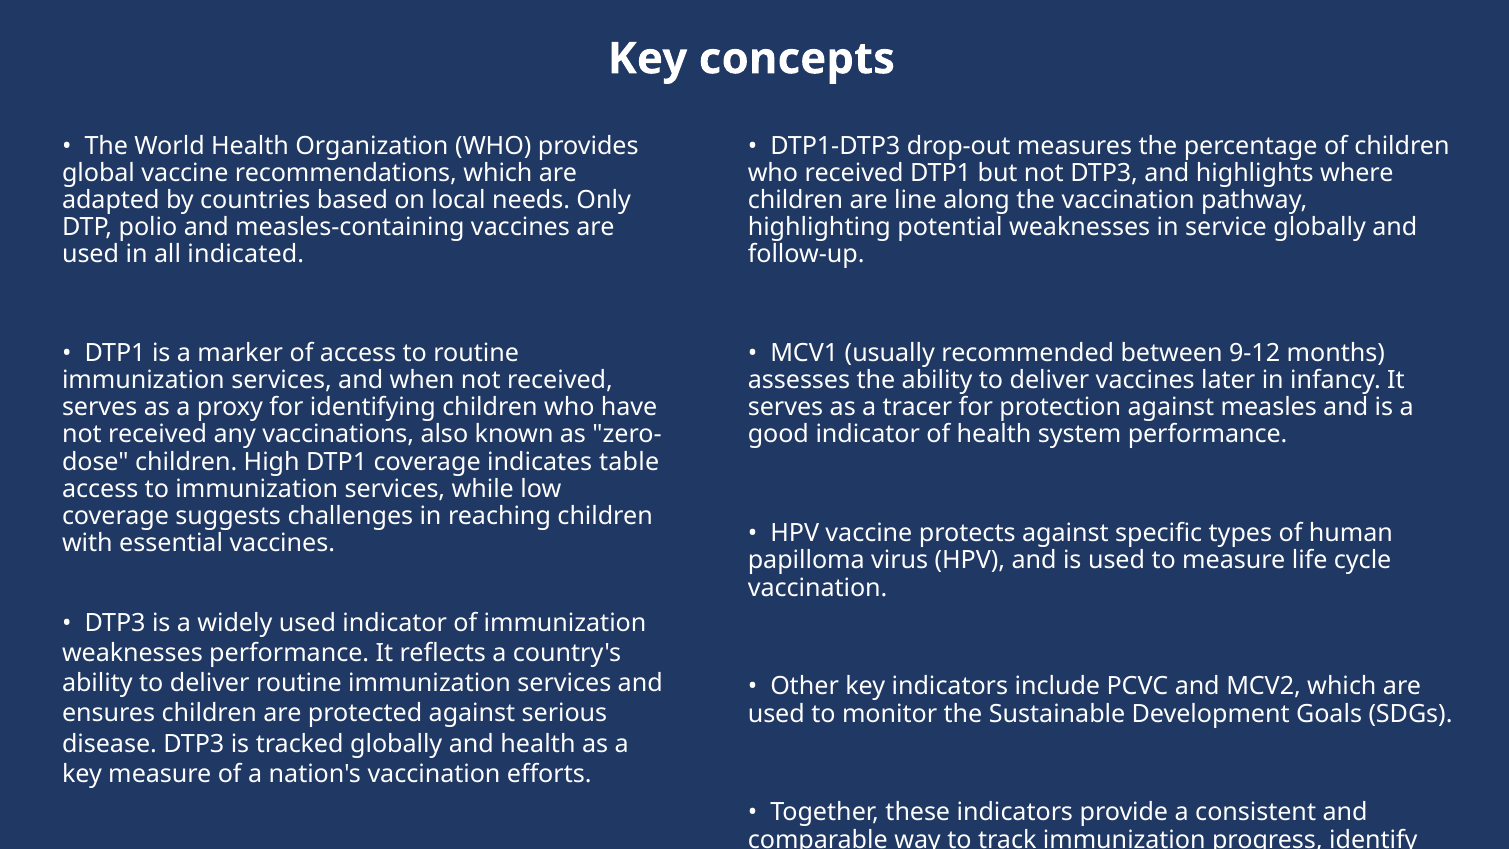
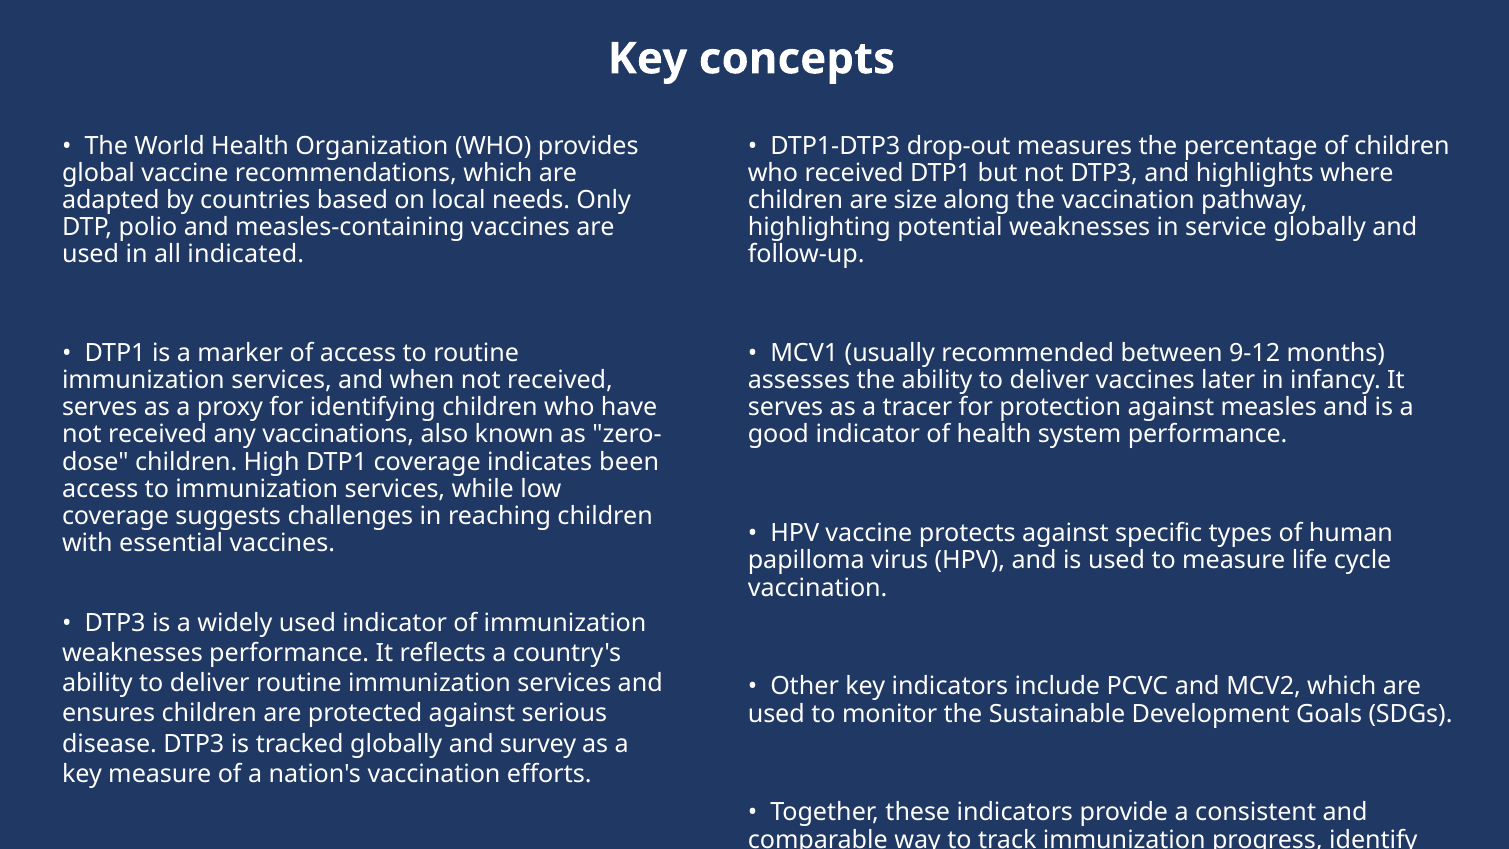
line: line -> size
table: table -> been
and health: health -> survey
